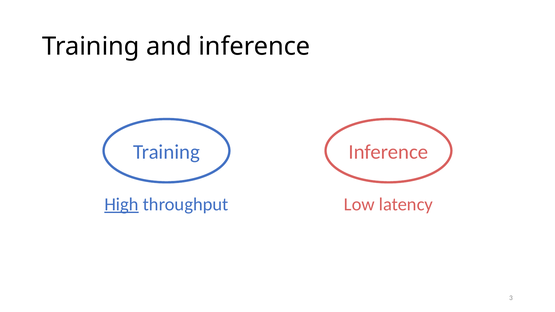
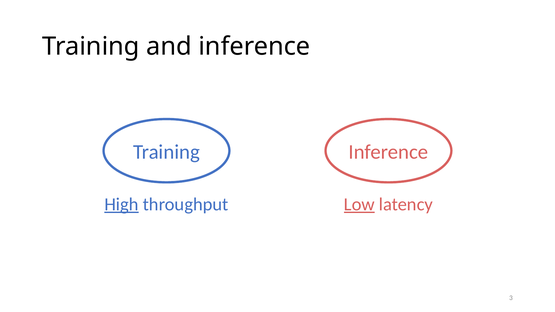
Low underline: none -> present
